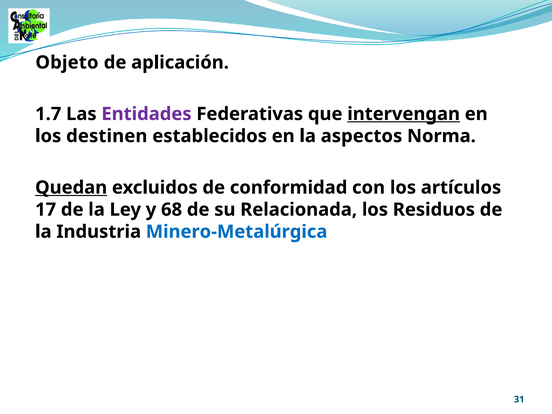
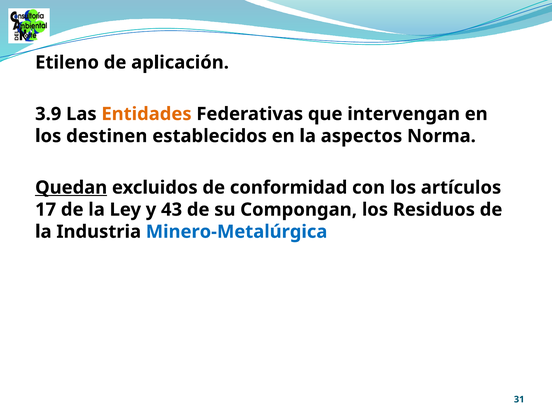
Objeto: Objeto -> Etileno
1.7: 1.7 -> 3.9
Entidades colour: purple -> orange
intervengan underline: present -> none
68: 68 -> 43
Relacionada: Relacionada -> Compongan
